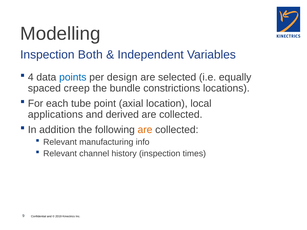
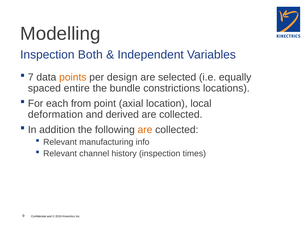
4: 4 -> 7
points colour: blue -> orange
creep: creep -> entire
tube: tube -> from
applications: applications -> deformation
